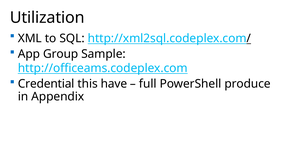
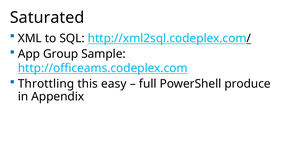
Utilization: Utilization -> Saturated
Credential: Credential -> Throttling
have: have -> easy
